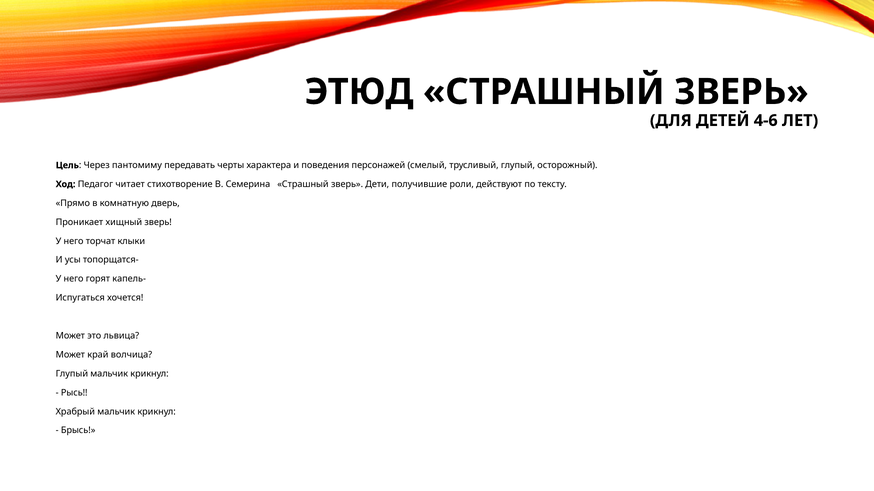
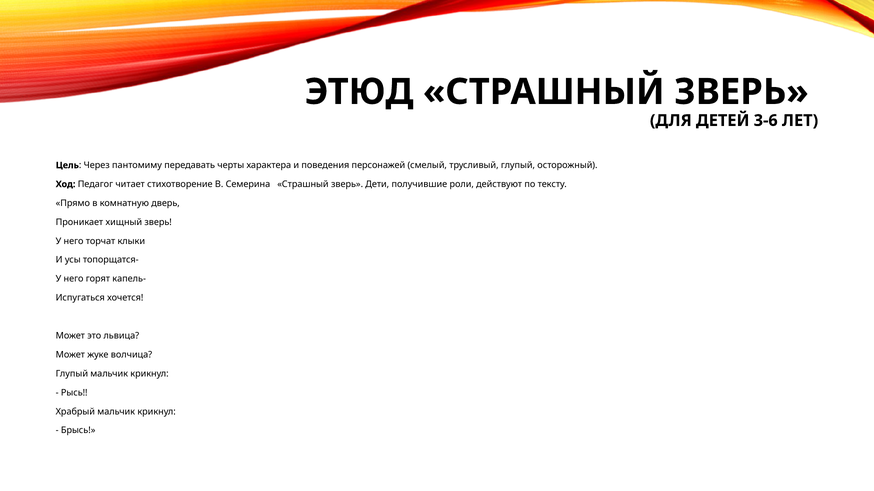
4-6: 4-6 -> 3-6
край: край -> жуке
